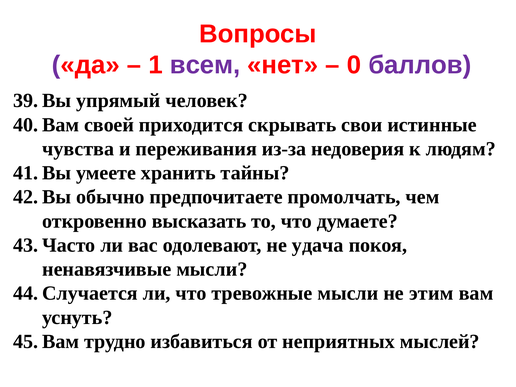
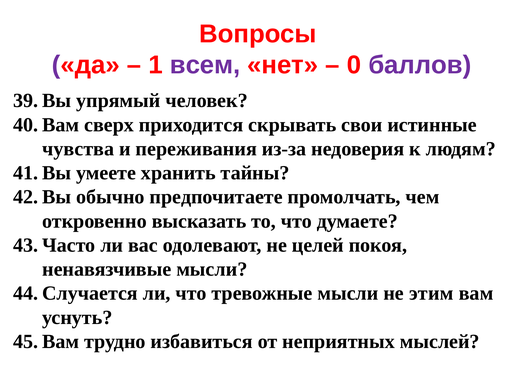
своей: своей -> сверх
удача: удача -> целей
